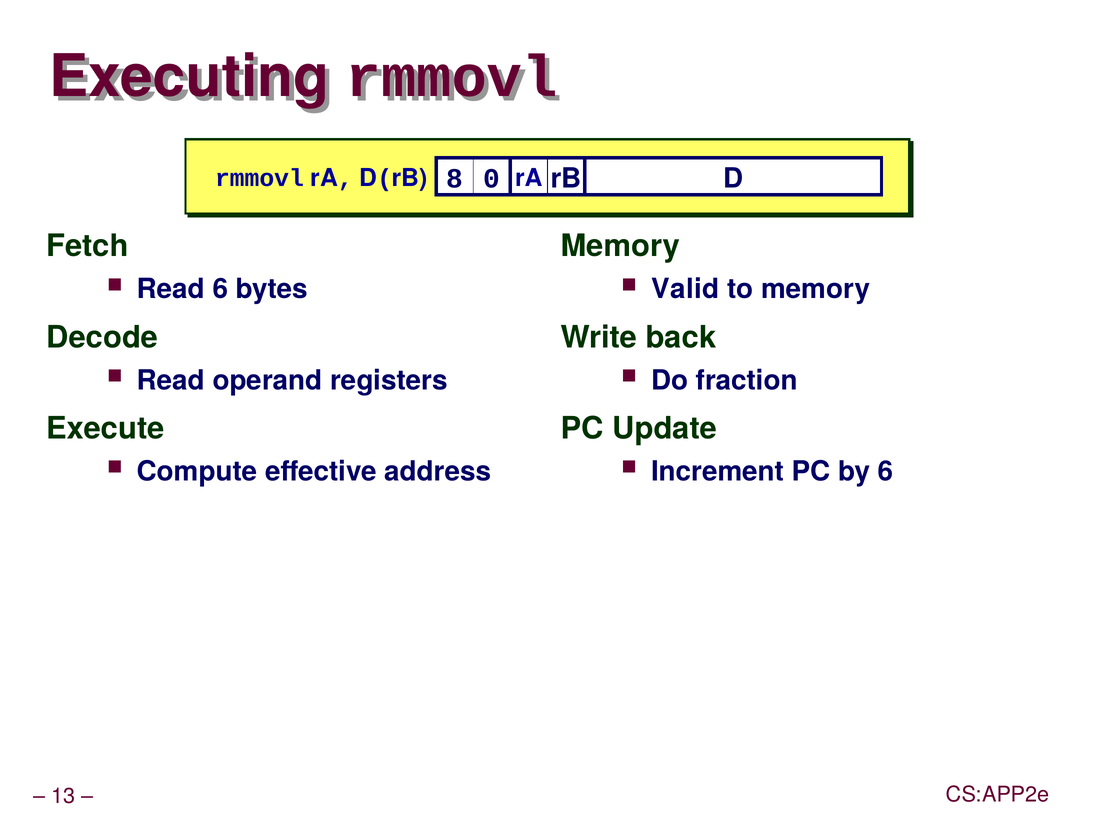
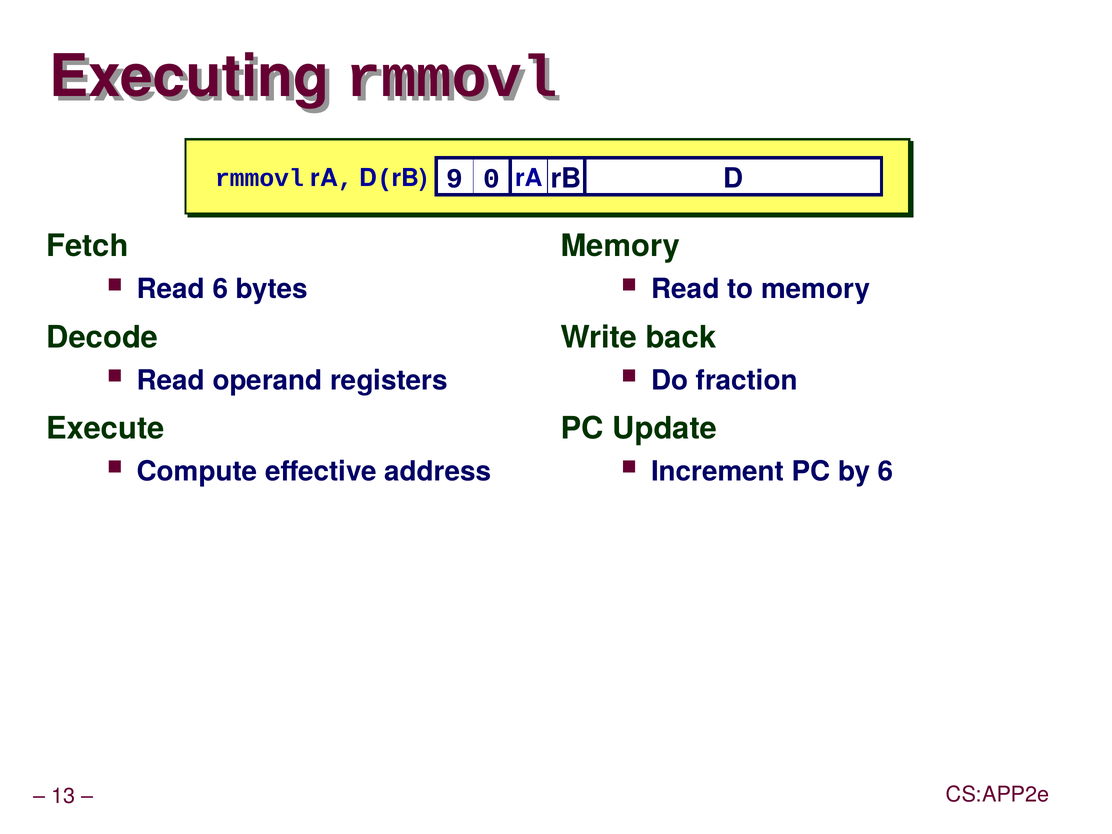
8: 8 -> 9
Valid at (685, 289): Valid -> Read
